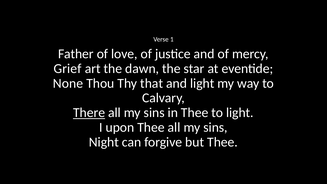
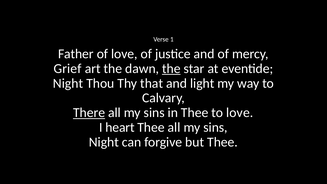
the at (171, 69) underline: none -> present
None at (68, 83): None -> Night
to light: light -> love
upon: upon -> heart
